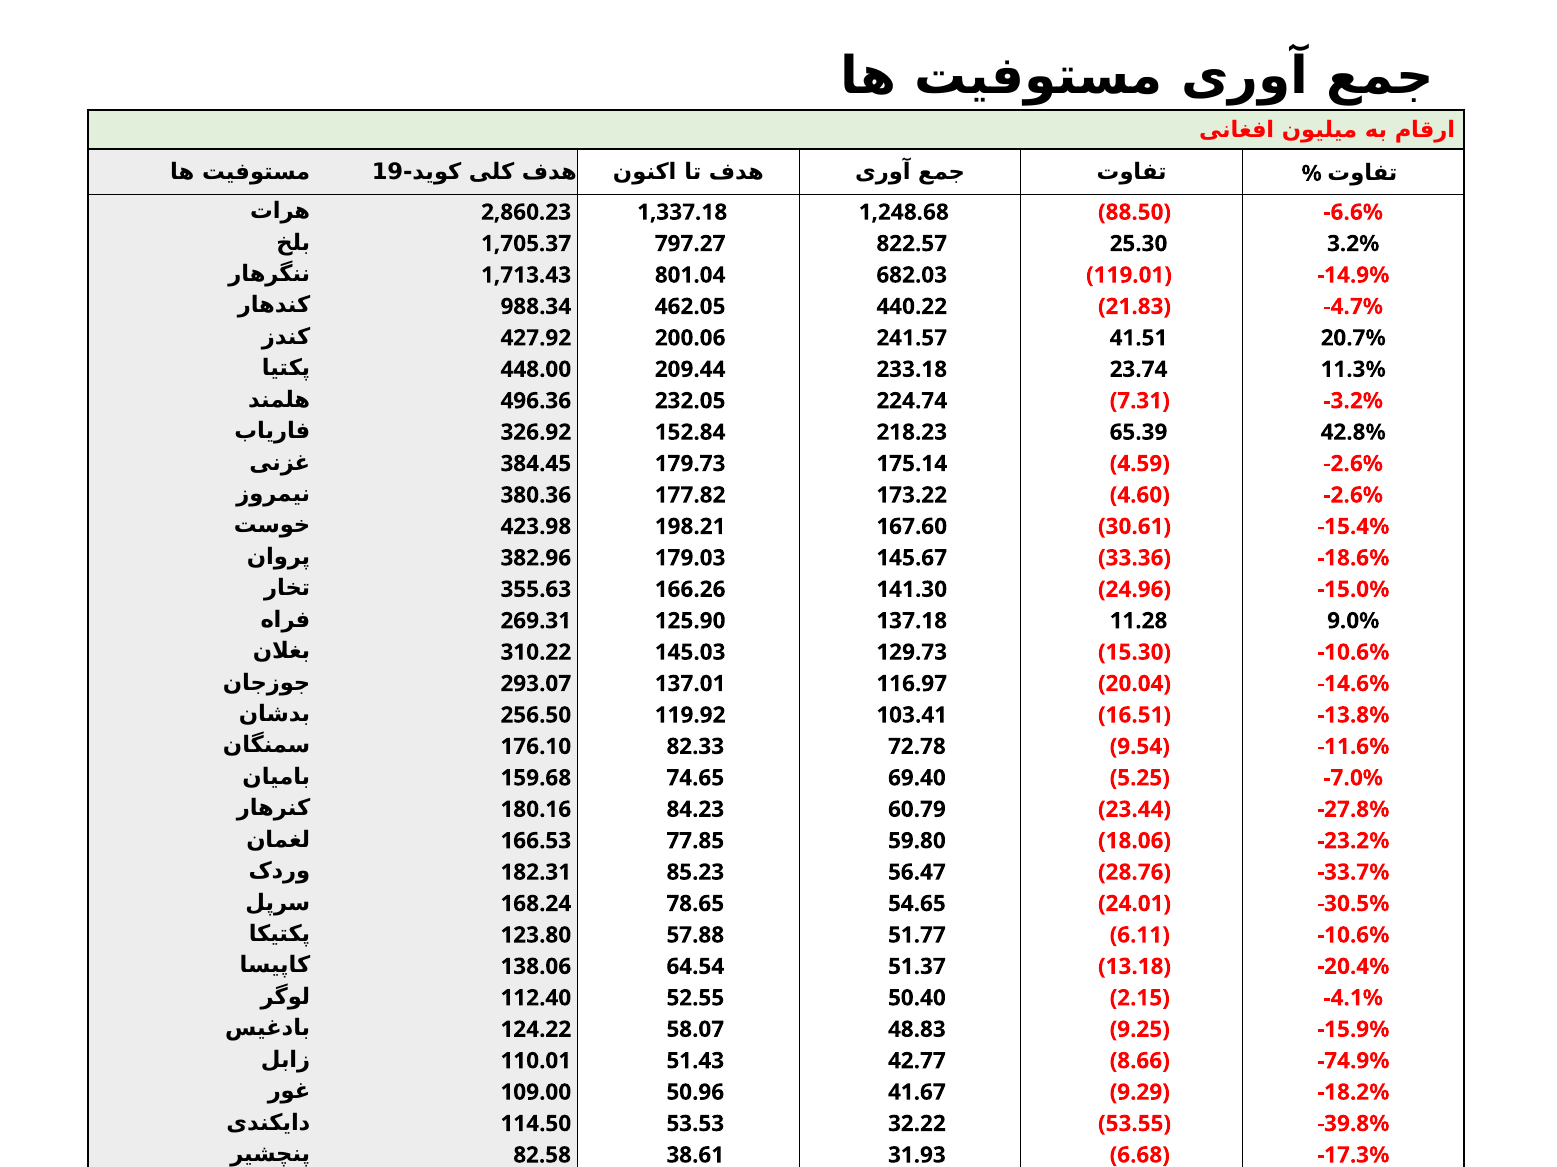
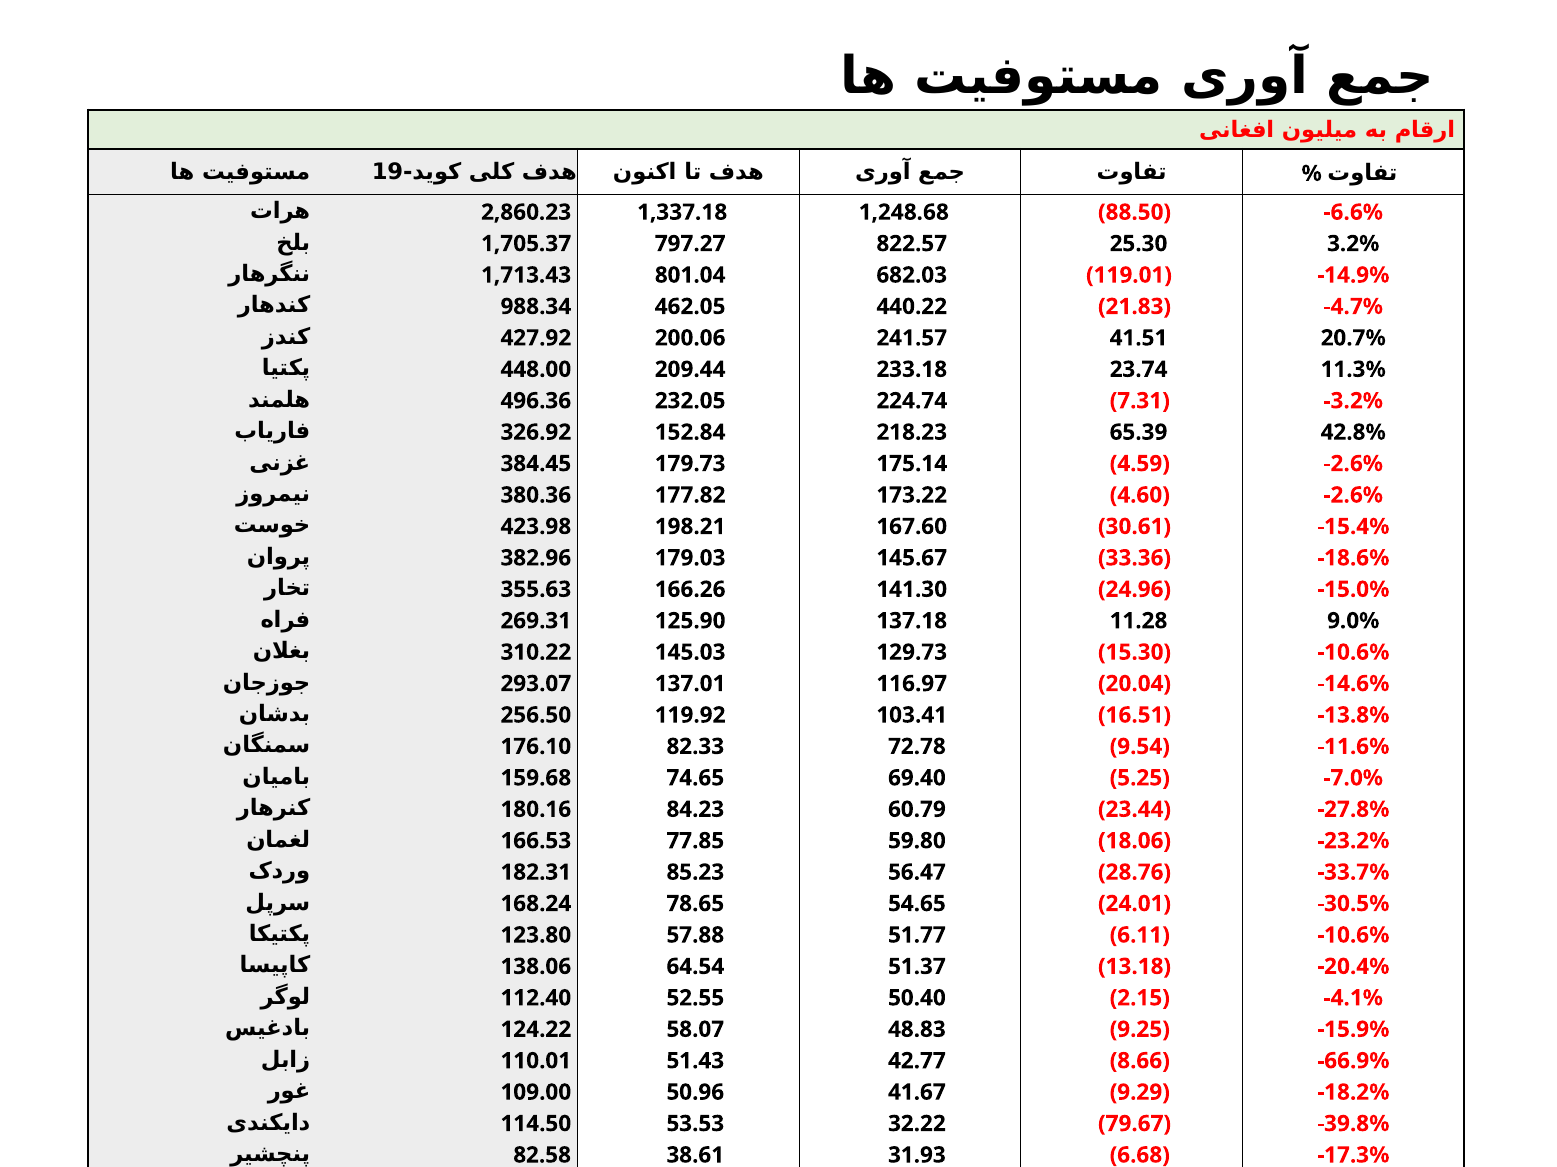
-74.9%: -74.9% -> -66.9%
53.55: 53.55 -> 79.67
